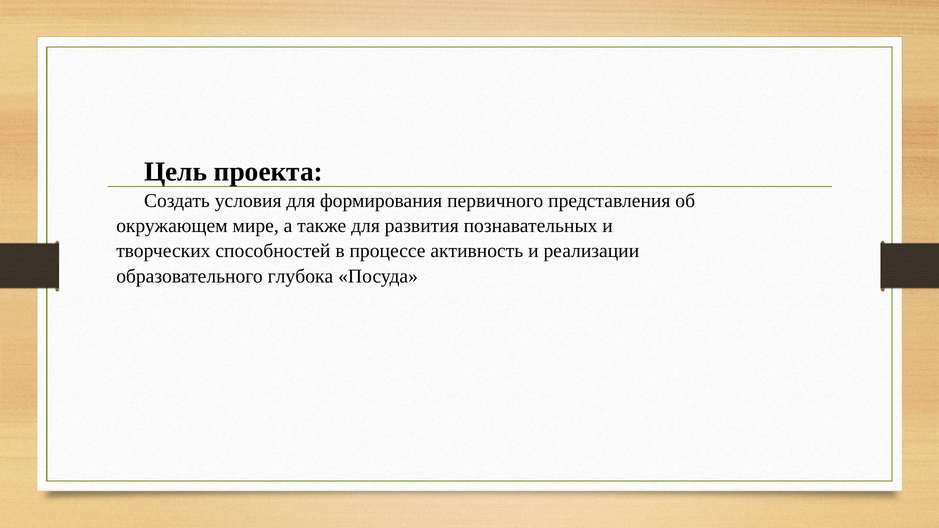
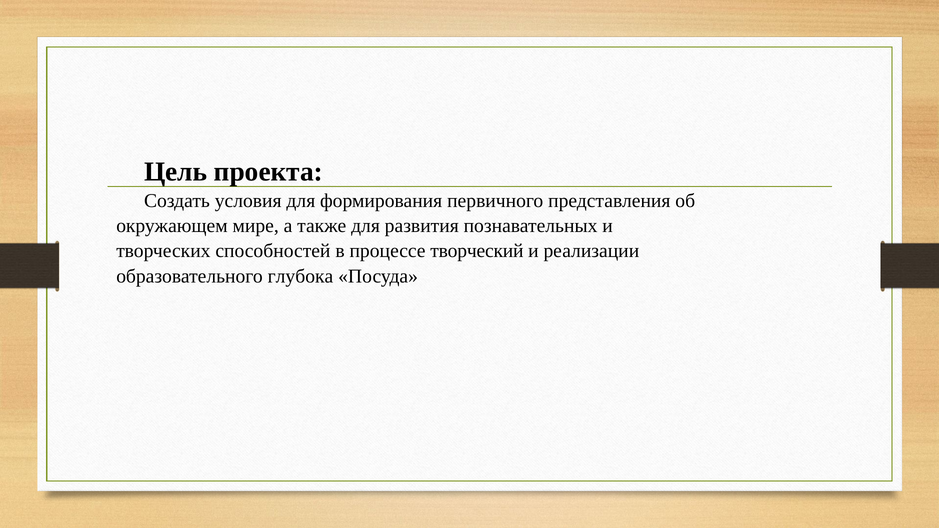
активность: активность -> творческий
